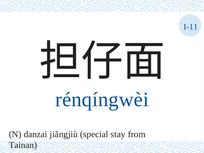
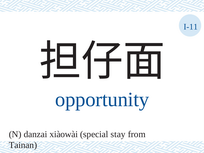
rénqíngwèi: rénqíngwèi -> opportunity
jiǎngjiù: jiǎngjiù -> xiàowài
